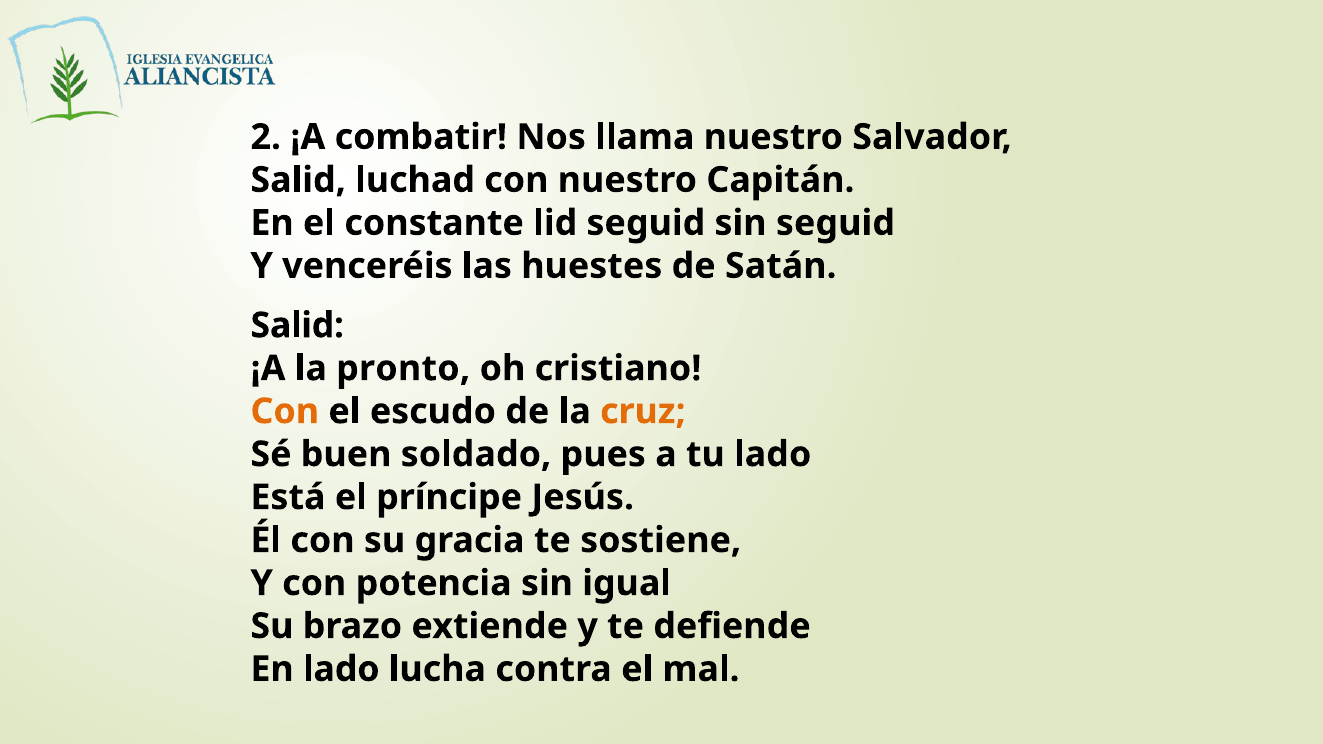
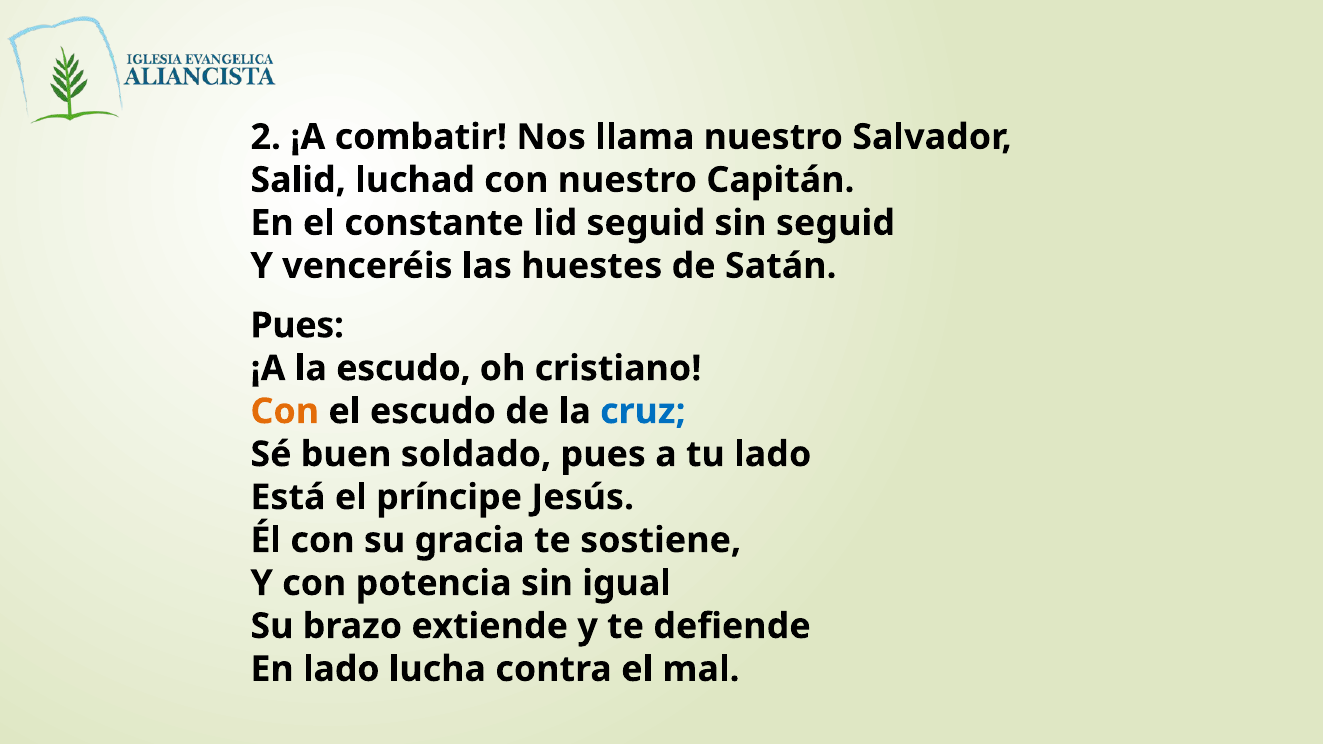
Salid at (297, 326): Salid -> Pues
la pronto: pronto -> escudo
cruz colour: orange -> blue
